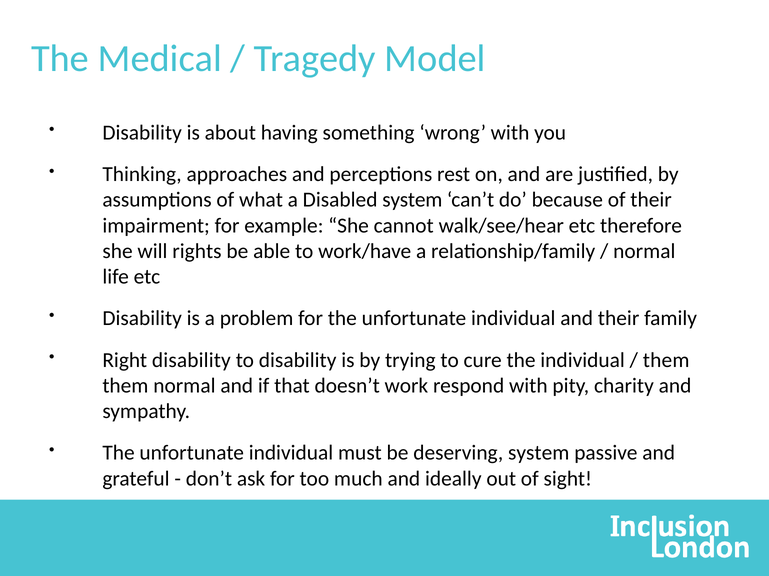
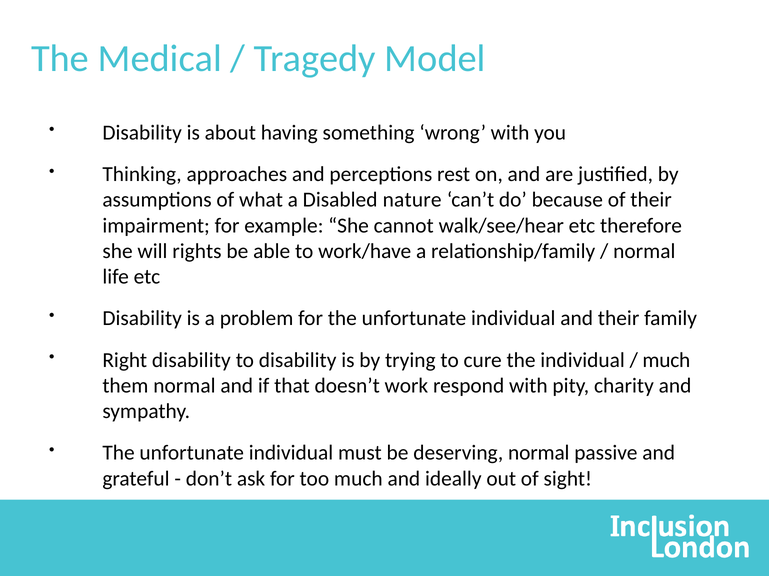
Disabled system: system -> nature
them at (666, 361): them -> much
deserving system: system -> normal
